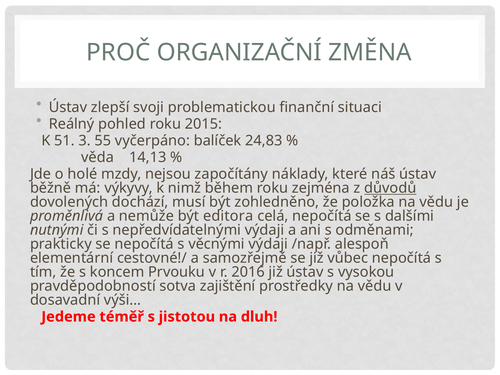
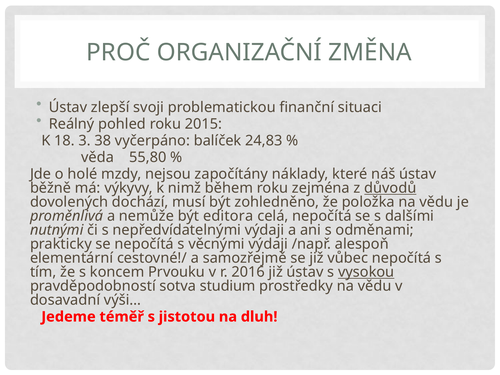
51: 51 -> 18
55: 55 -> 38
14,13: 14,13 -> 55,80
vysokou underline: none -> present
zajištění: zajištění -> studium
